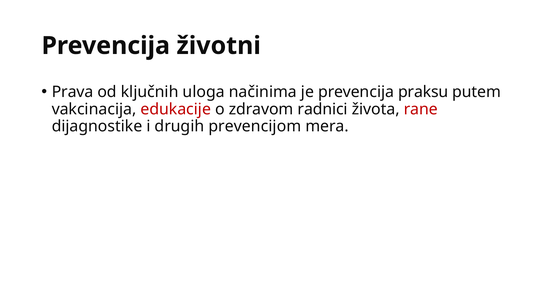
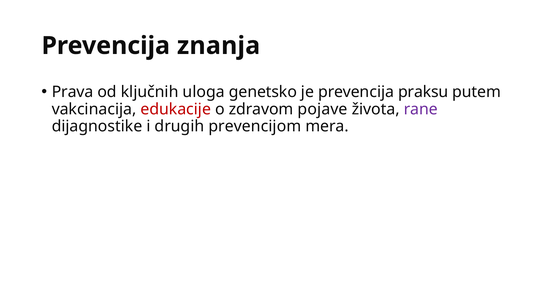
životni: životni -> znanja
načinima: načinima -> genetsko
radnici: radnici -> pojave
rane colour: red -> purple
